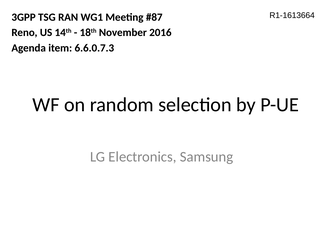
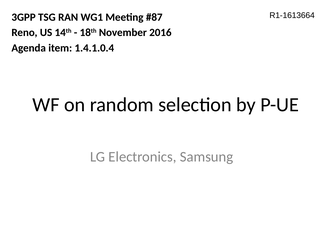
6.6.0.7.3: 6.6.0.7.3 -> 1.4.1.0.4
